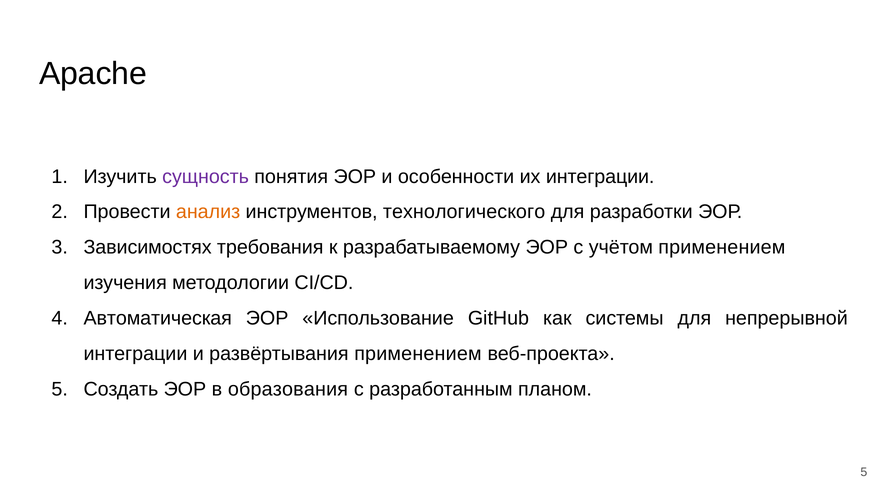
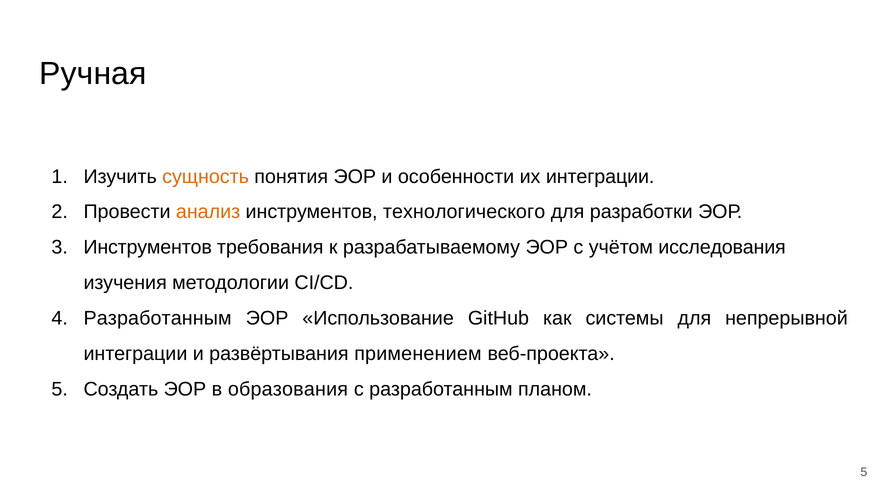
Apache: Apache -> Ручная
сущность colour: purple -> orange
Зависимостях at (148, 248): Зависимостях -> Инструментов
учётом применением: применением -> исследования
Автоматическая at (158, 319): Автоматическая -> Разработанным
